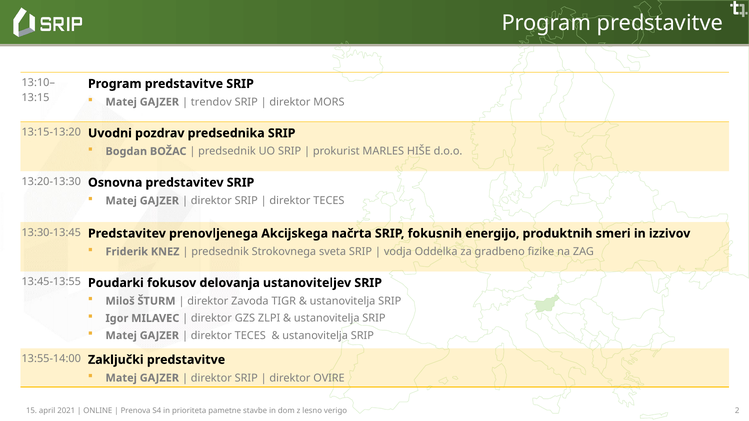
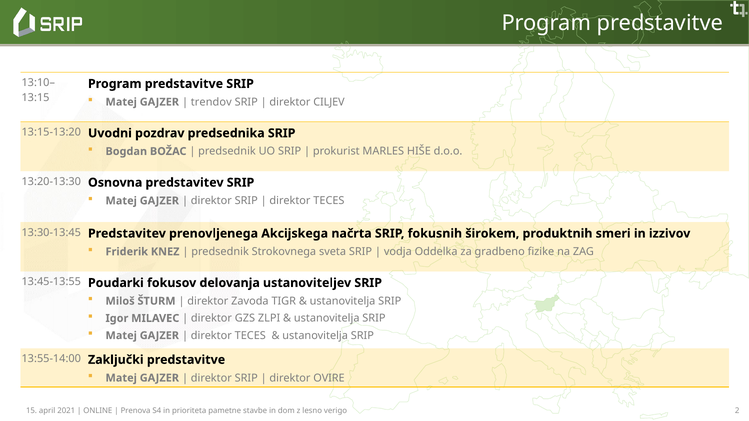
MORS: MORS -> CILJEV
energijo: energijo -> širokem
